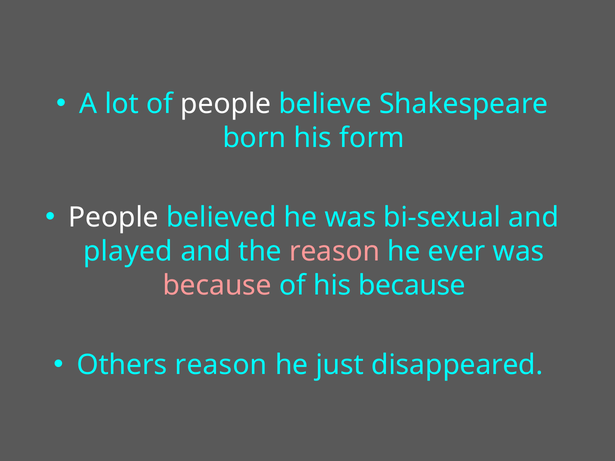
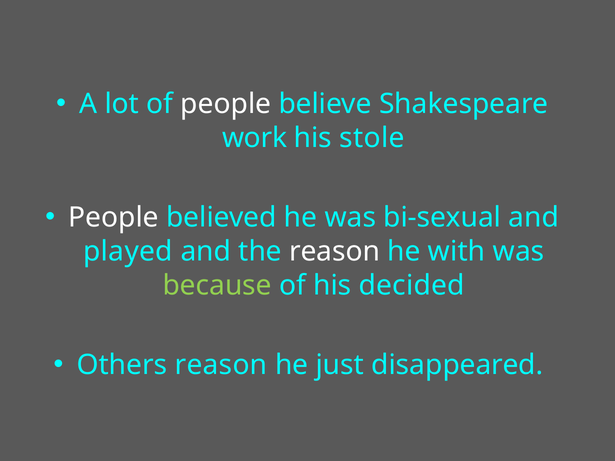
born: born -> work
form: form -> stole
reason at (335, 252) colour: pink -> white
ever: ever -> with
because at (217, 285) colour: pink -> light green
his because: because -> decided
